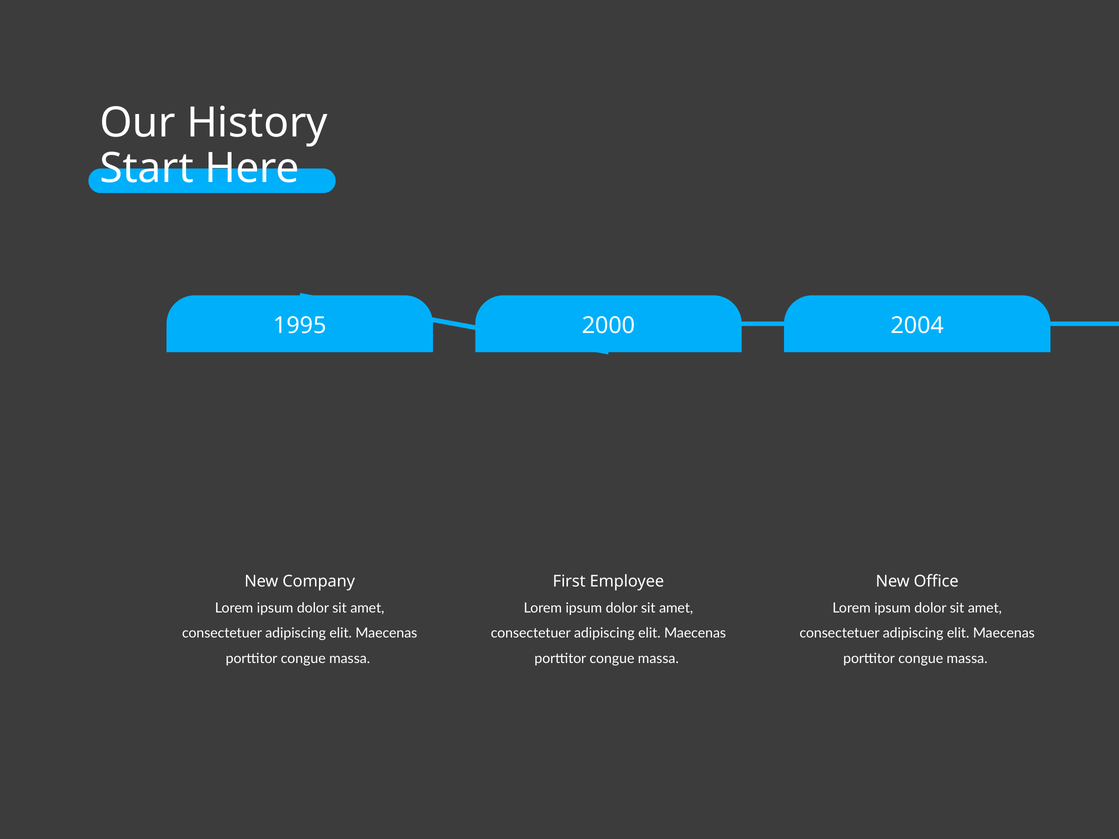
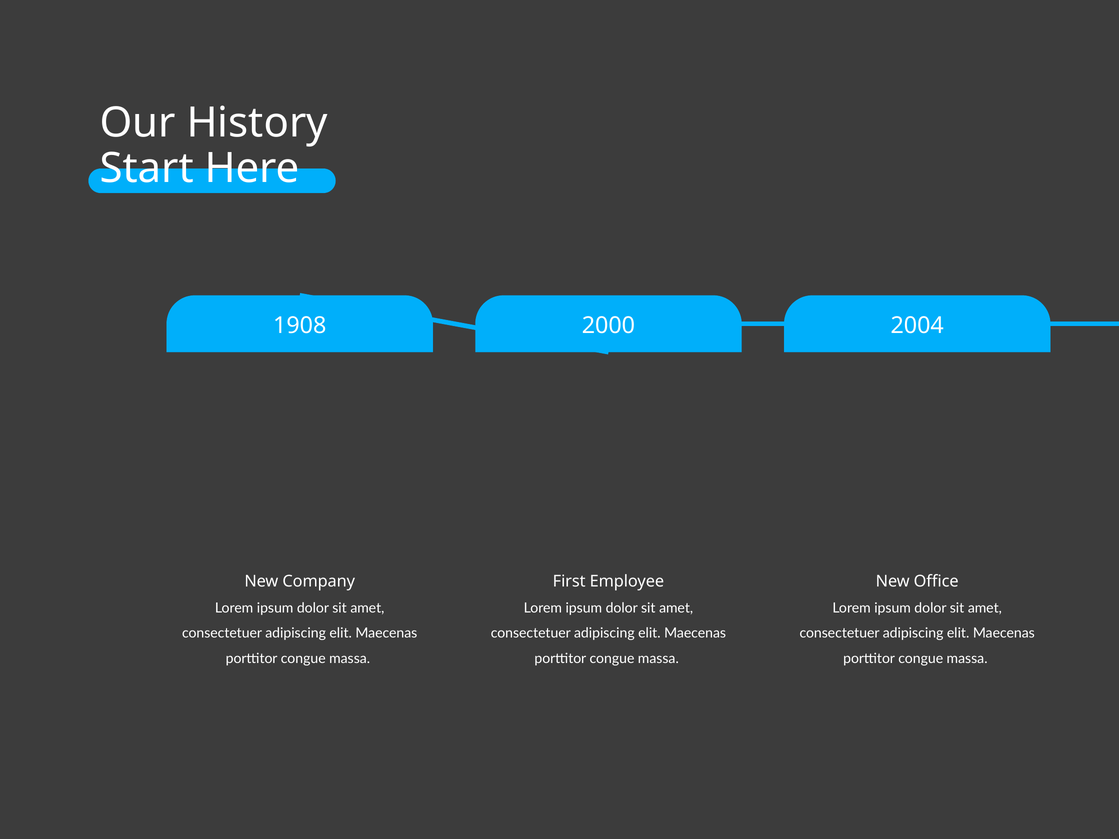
1995: 1995 -> 1908
